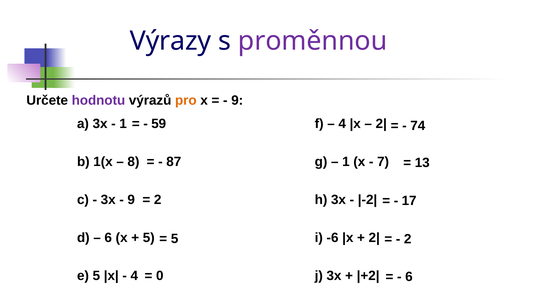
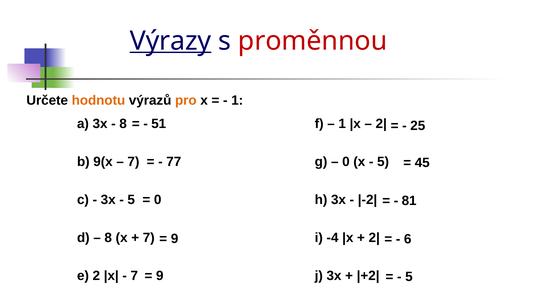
Výrazy underline: none -> present
proměnnou colour: purple -> red
hodnotu colour: purple -> orange
9 at (237, 100): 9 -> 1
1 at (123, 123): 1 -> 8
59: 59 -> 51
4 at (342, 123): 4 -> 1
74: 74 -> 25
1(x: 1(x -> 9(x
8 at (133, 161): 8 -> 7
87: 87 -> 77
1 at (346, 161): 1 -> 0
7 at (383, 161): 7 -> 5
13: 13 -> 45
9 at (131, 199): 9 -> 5
2 at (158, 199): 2 -> 0
17: 17 -> 81
6 at (108, 237): 6 -> 8
5 at (149, 237): 5 -> 7
-6: -6 -> -4
5 at (175, 238): 5 -> 9
2 at (408, 239): 2 -> 6
e 5: 5 -> 2
4 at (134, 275): 4 -> 7
0 at (160, 275): 0 -> 9
6 at (409, 276): 6 -> 5
